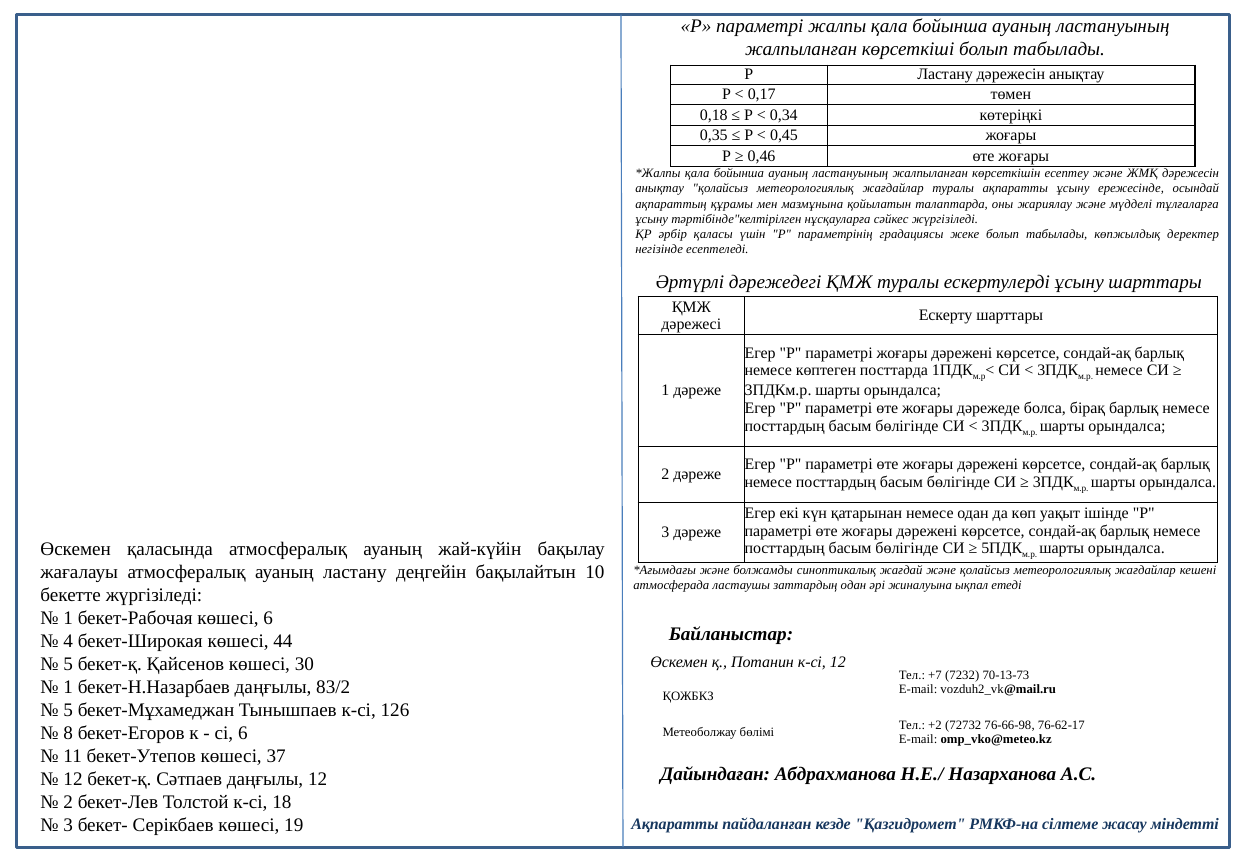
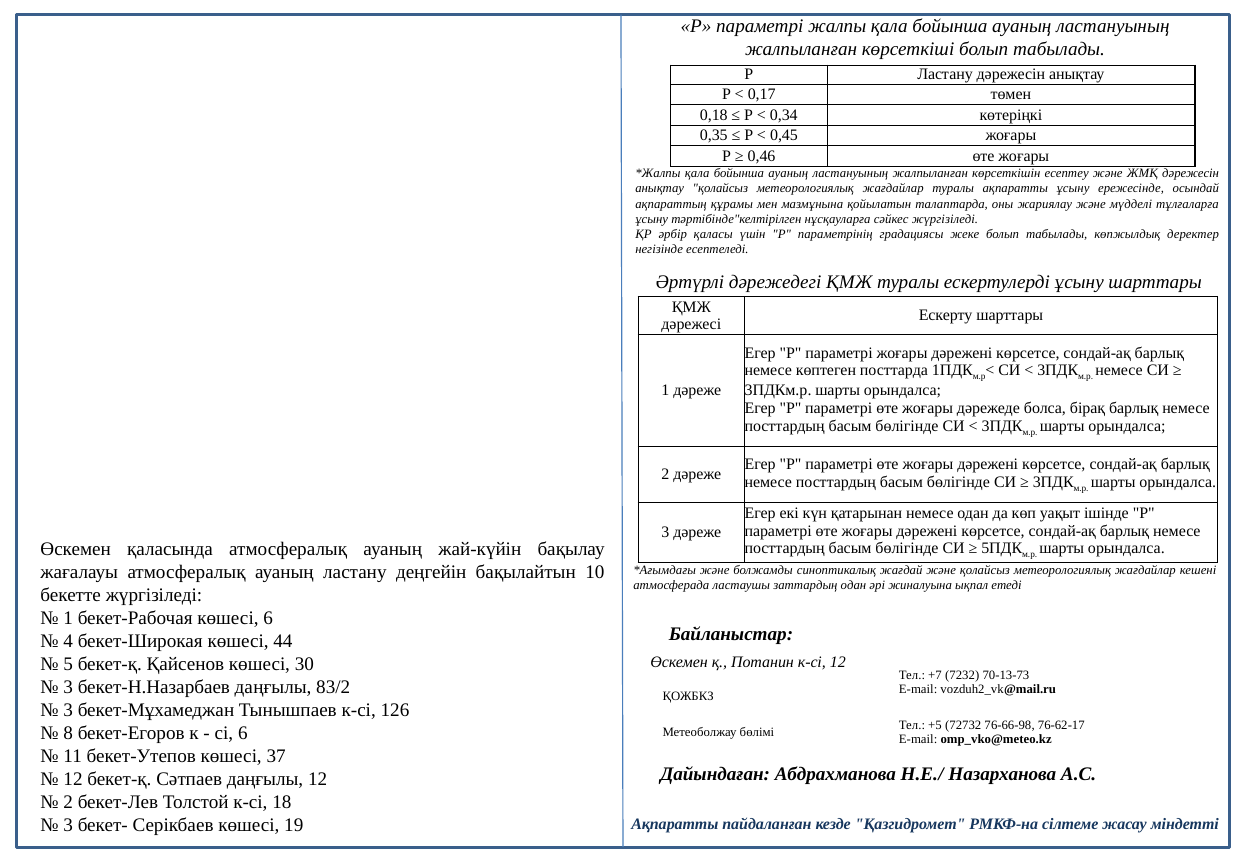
1 at (68, 687): 1 -> 3
5 at (68, 710): 5 -> 3
+2: +2 -> +5
